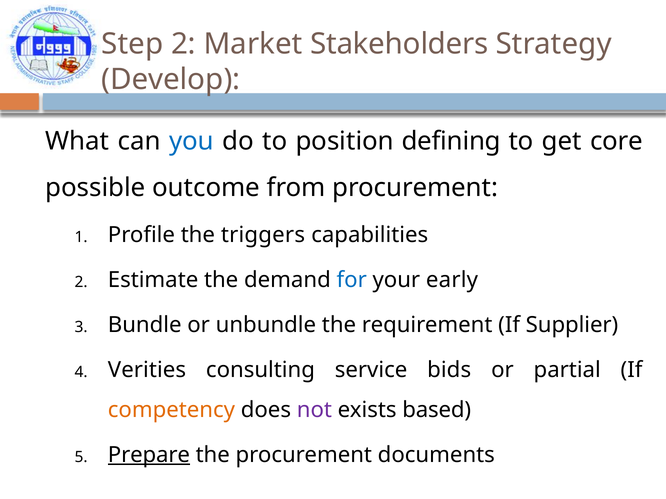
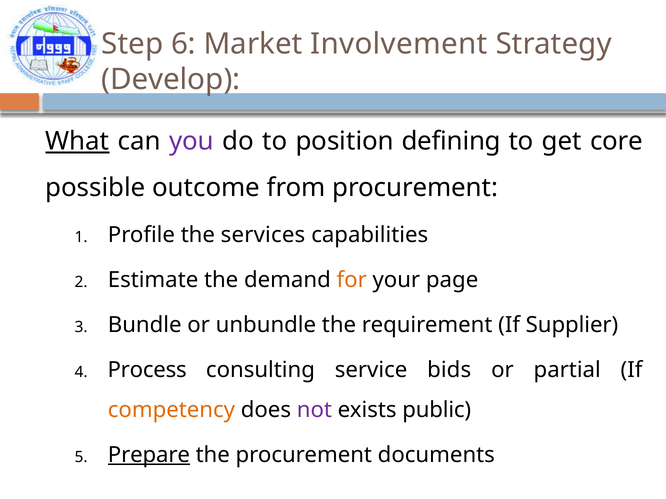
Step 2: 2 -> 6
Stakeholders: Stakeholders -> Involvement
What underline: none -> present
you colour: blue -> purple
triggers: triggers -> services
for colour: blue -> orange
early: early -> page
Verities: Verities -> Process
based: based -> public
